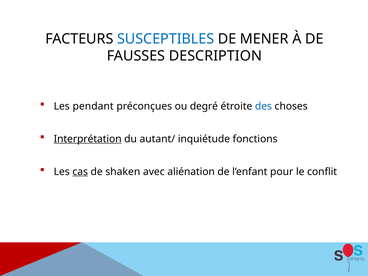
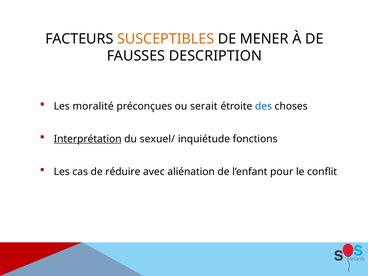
SUSCEPTIBLES colour: blue -> orange
pendant: pendant -> moralité
degré: degré -> serait
autant/: autant/ -> sexuel/
cas underline: present -> none
shaken: shaken -> réduire
